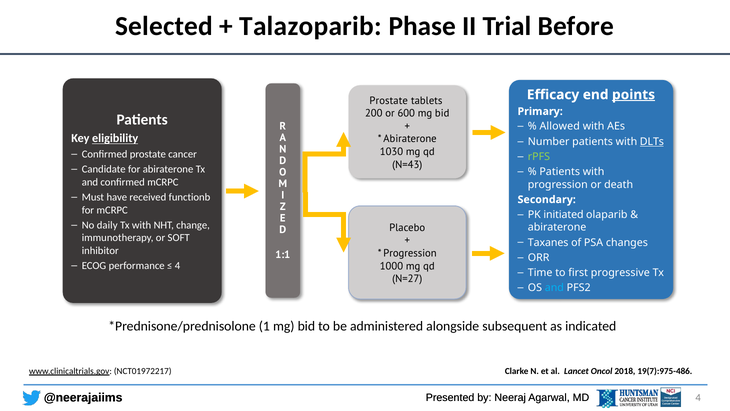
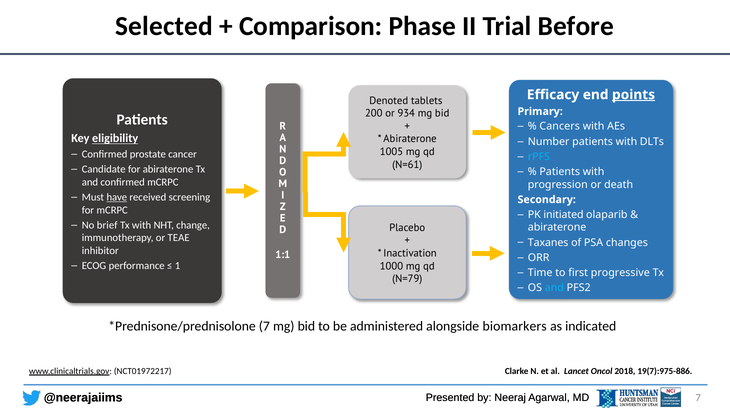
Talazoparib: Talazoparib -> Comparison
Prostate at (389, 100): Prostate -> Denoted
600: 600 -> 934
Allowed: Allowed -> Cancers
DLTs underline: present -> none
1030: 1030 -> 1005
rPFS colour: light green -> light blue
N=43: N=43 -> N=61
have underline: none -> present
functionb: functionb -> screening
daily: daily -> brief
SOFT: SOFT -> TEAE
Progression at (410, 253): Progression -> Inactivation
4 at (177, 266): 4 -> 1
N=27: N=27 -> N=79
1 at (264, 326): 1 -> 7
subsequent: subsequent -> biomarkers
19(7):975-486: 19(7):975-486 -> 19(7):975-886
4 at (698, 398): 4 -> 7
